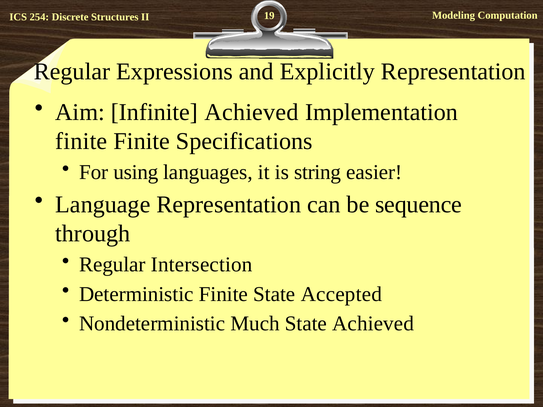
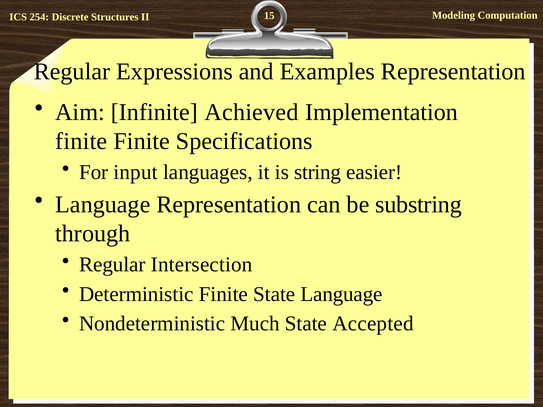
19: 19 -> 15
Explicitly: Explicitly -> Examples
using: using -> input
sequence: sequence -> substring
State Accepted: Accepted -> Language
State Achieved: Achieved -> Accepted
